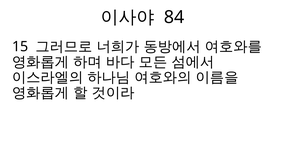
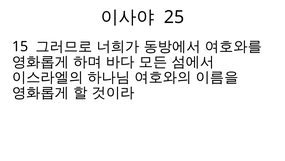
84: 84 -> 25
